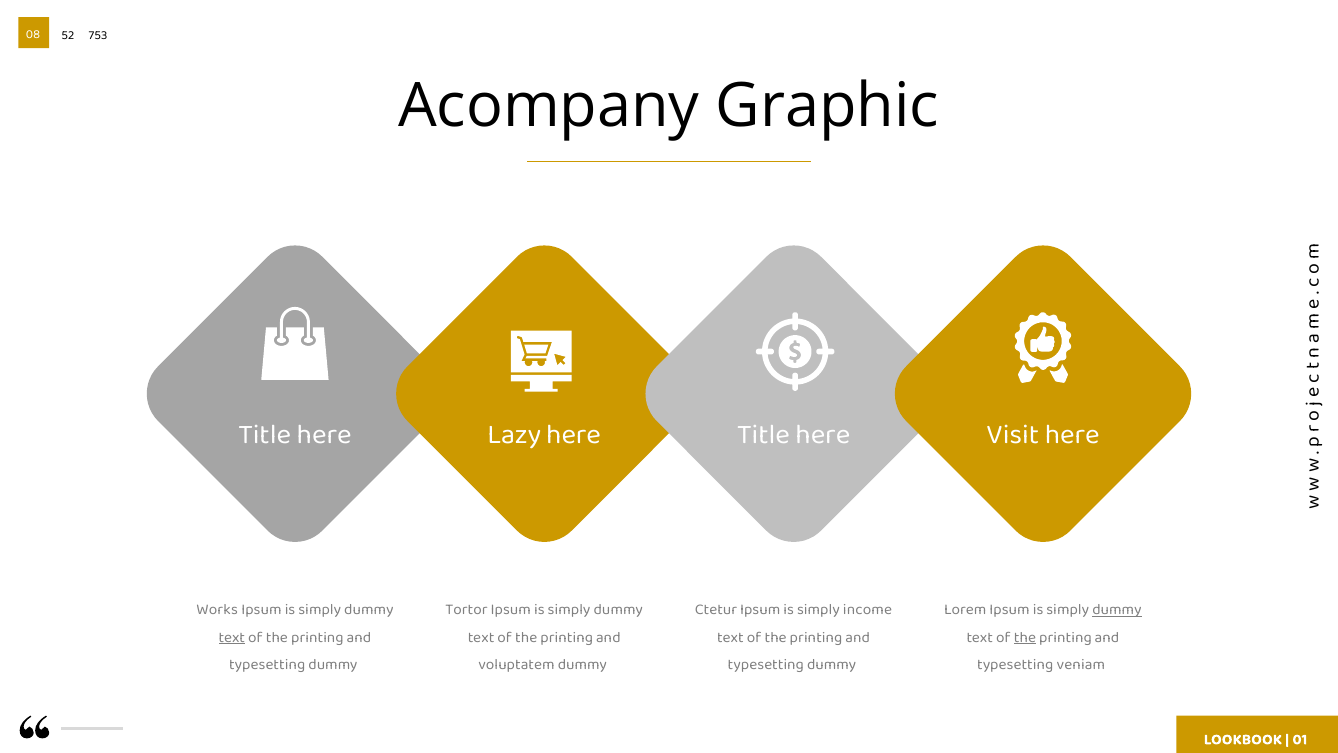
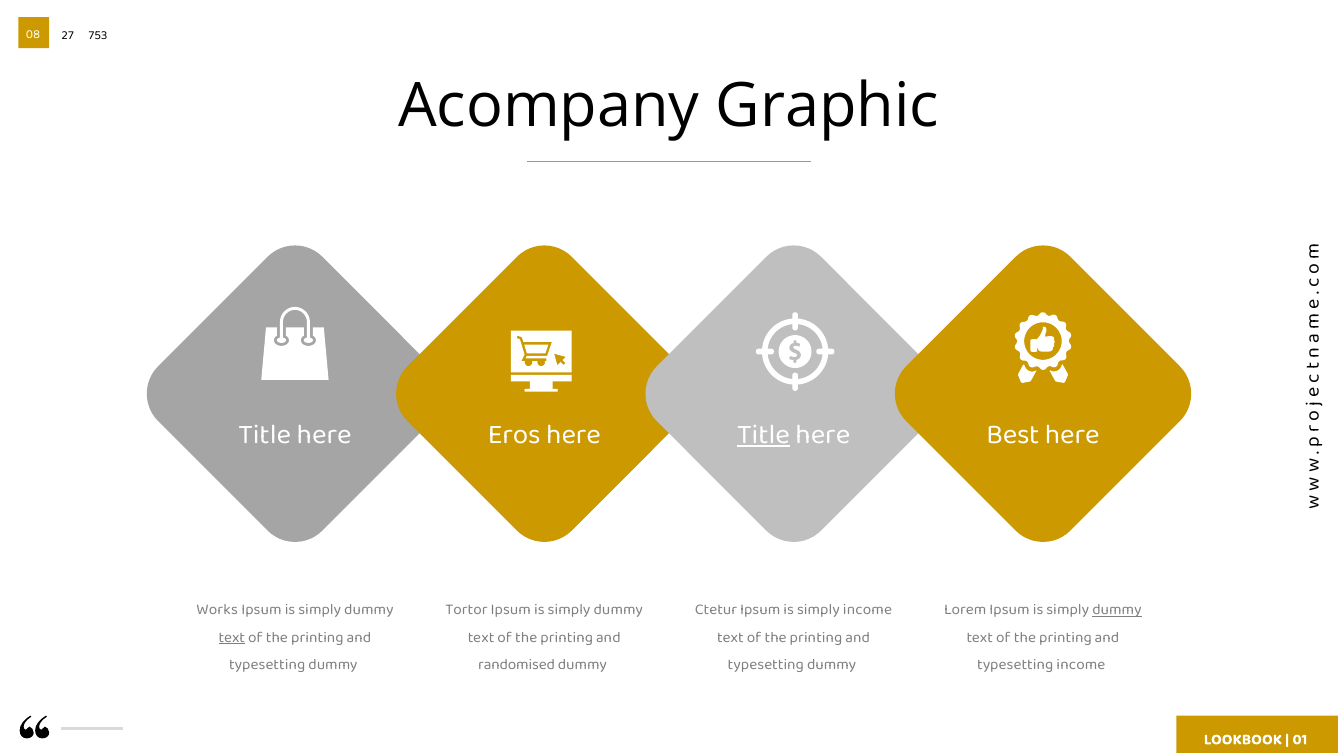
52: 52 -> 27
Lazy: Lazy -> Eros
Title at (764, 434) underline: none -> present
Visit: Visit -> Best
the at (1025, 637) underline: present -> none
voluptatem: voluptatem -> randomised
typesetting veniam: veniam -> income
